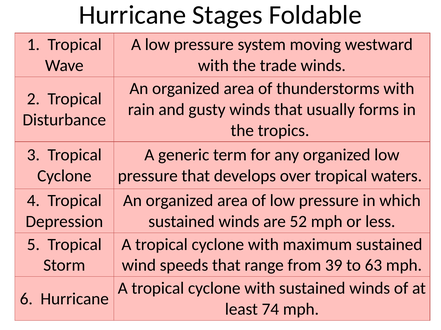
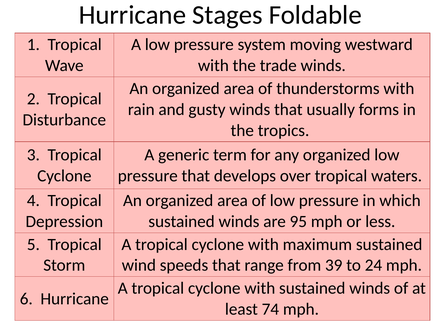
52: 52 -> 95
63: 63 -> 24
